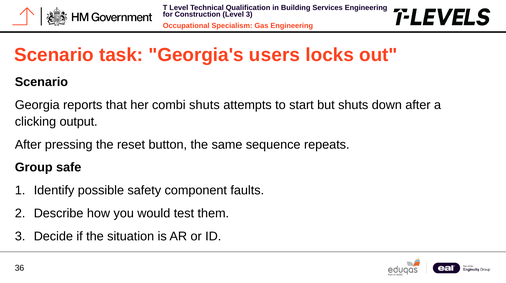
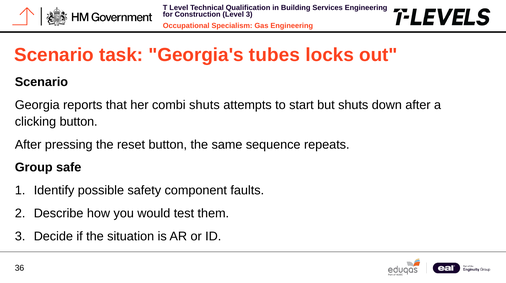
users: users -> tubes
clicking output: output -> button
